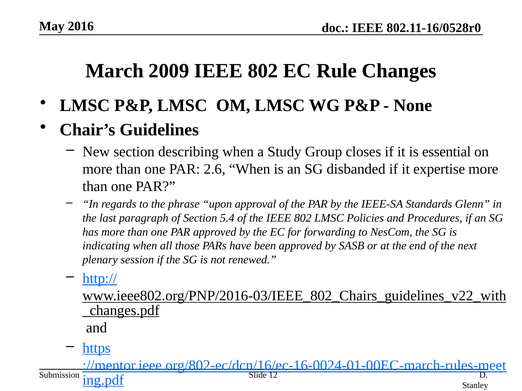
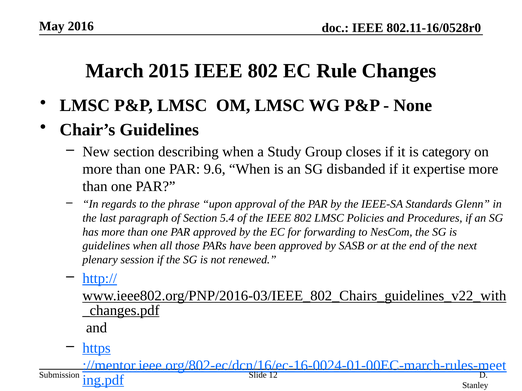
2009: 2009 -> 2015
essential: essential -> category
2.6: 2.6 -> 9.6
indicating at (106, 246): indicating -> guidelines
